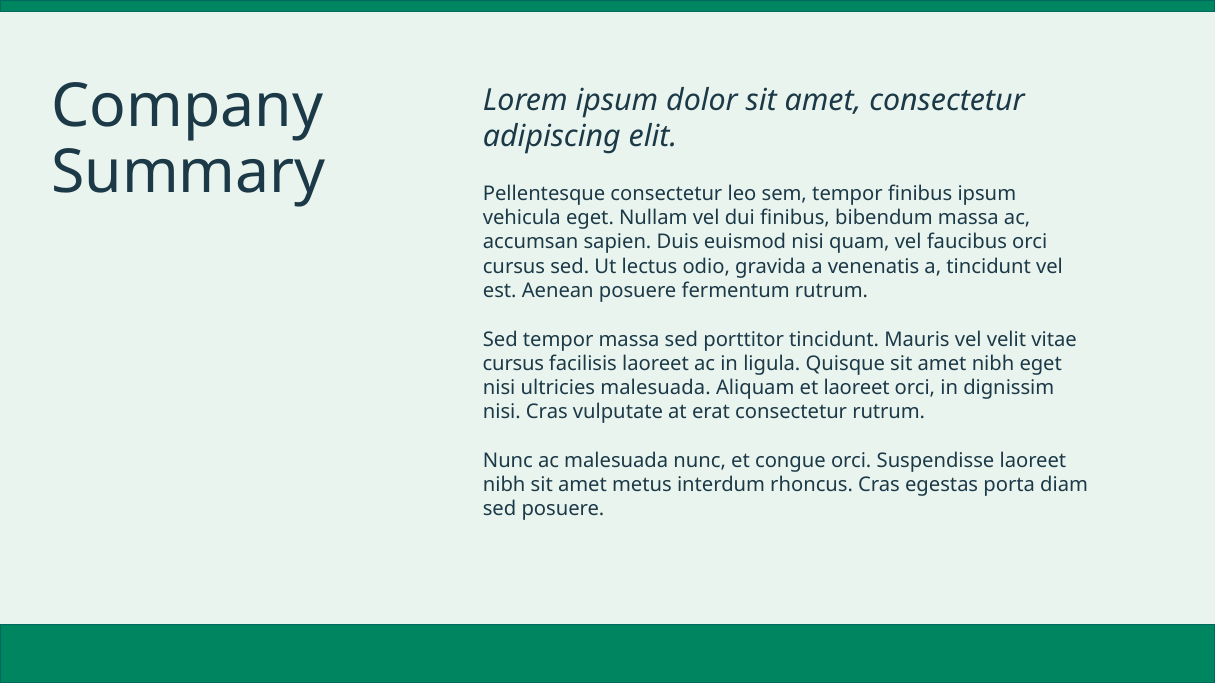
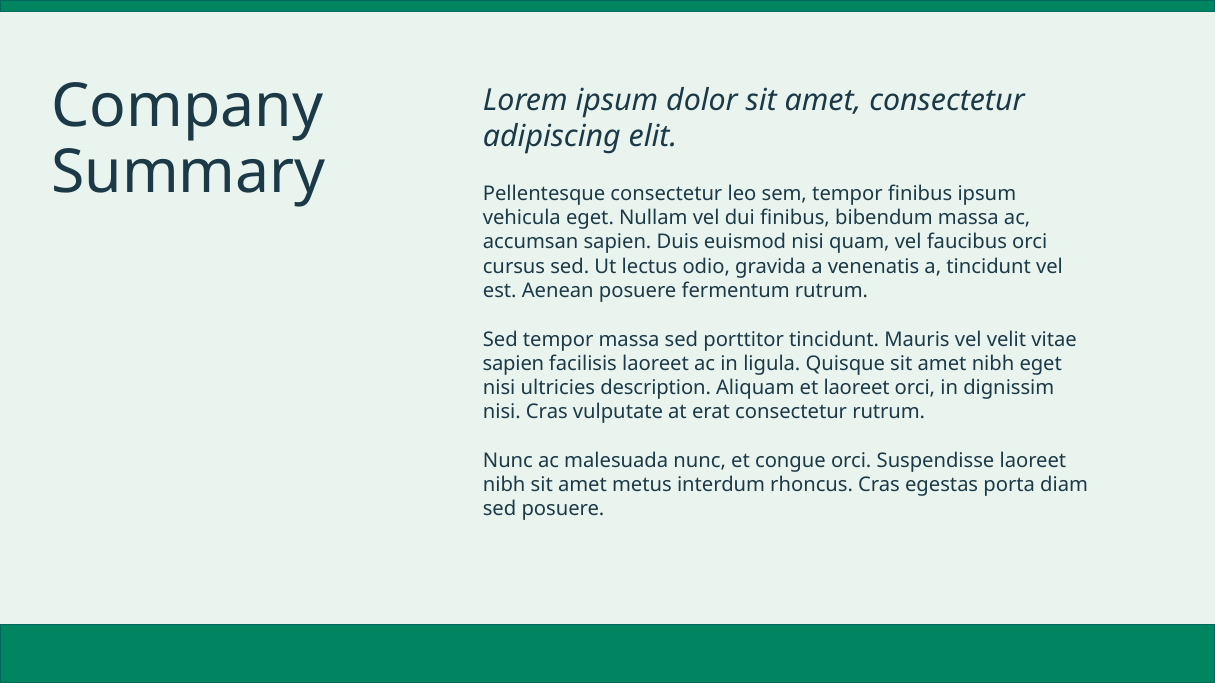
cursus at (513, 364): cursus -> sapien
ultricies malesuada: malesuada -> description
